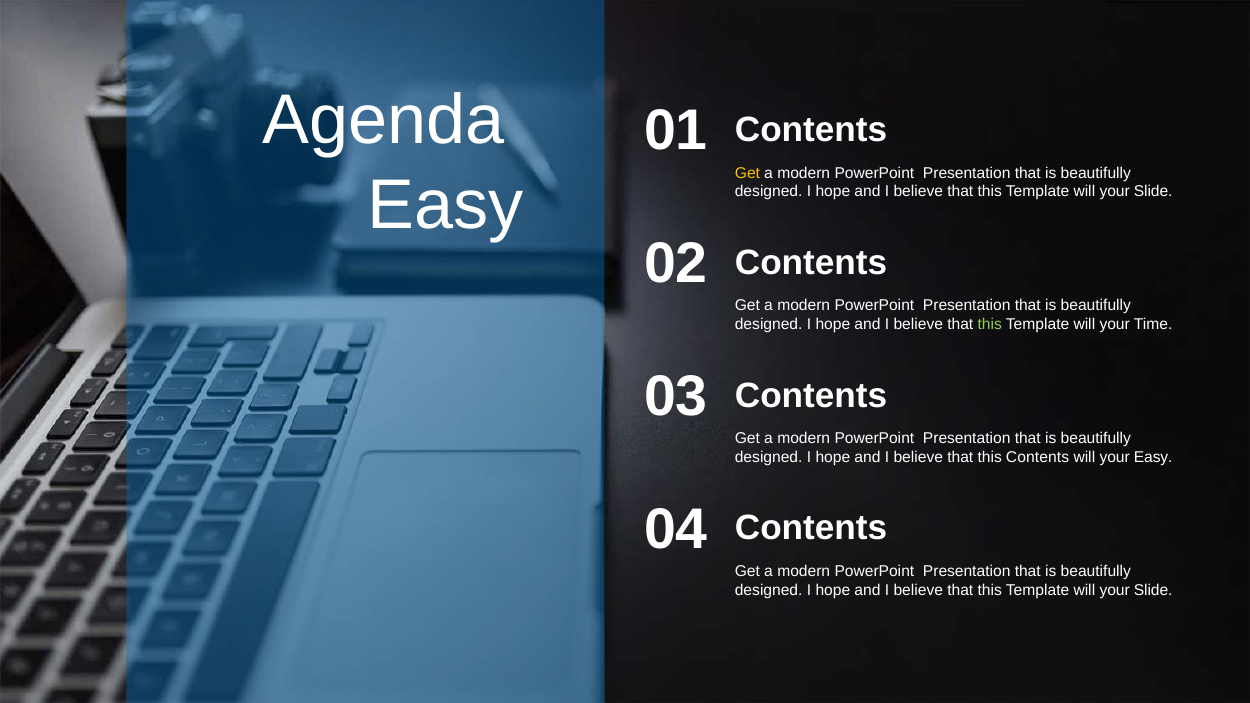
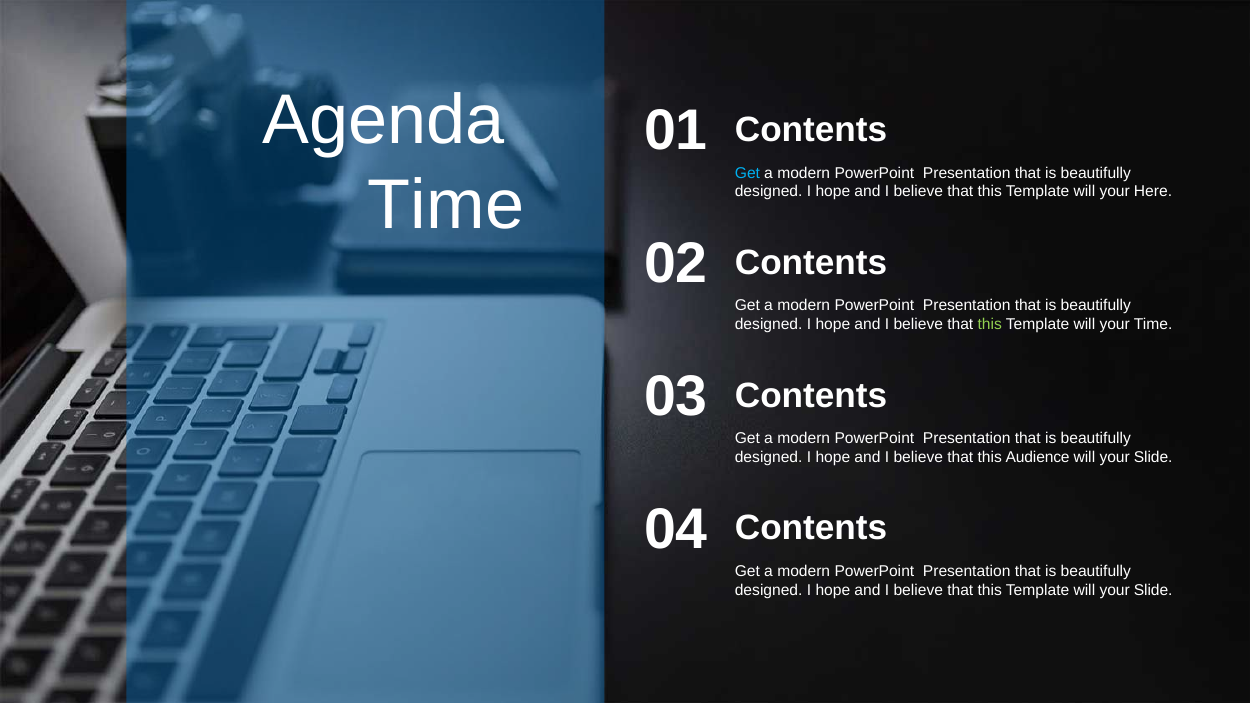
Get at (747, 173) colour: yellow -> light blue
Easy at (446, 205): Easy -> Time
Slide at (1153, 192): Slide -> Here
this Contents: Contents -> Audience
Easy at (1153, 457): Easy -> Slide
